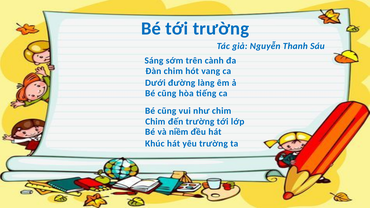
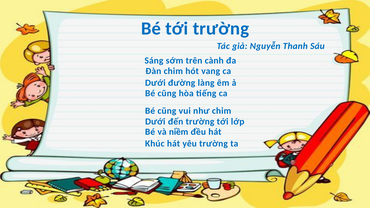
Chim at (155, 122): Chim -> Dưới
